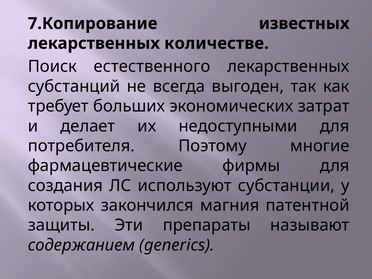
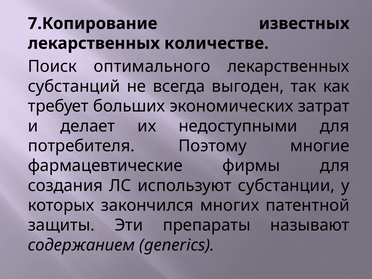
естественного: естественного -> оптимального
магния: магния -> многих
